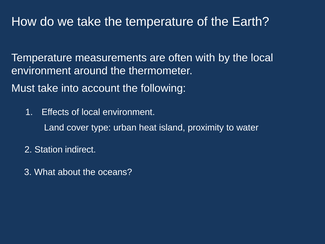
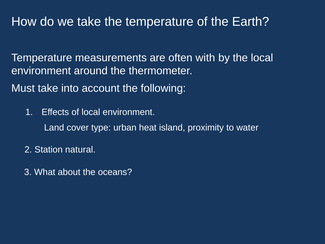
indirect: indirect -> natural
